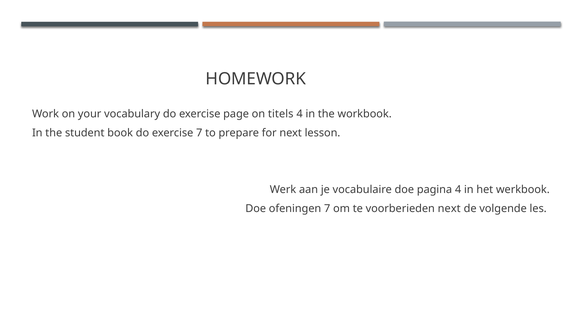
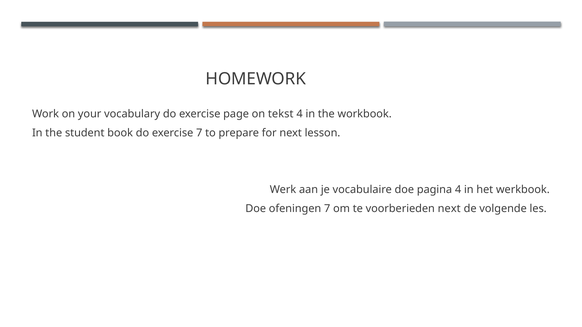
titels: titels -> tekst
